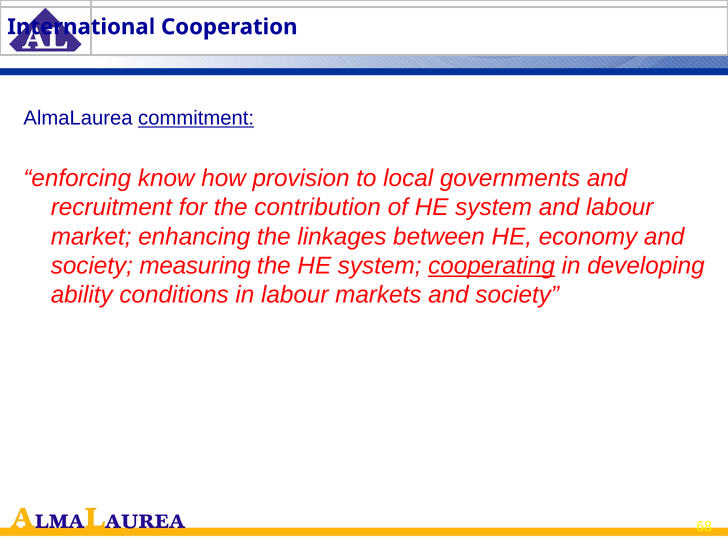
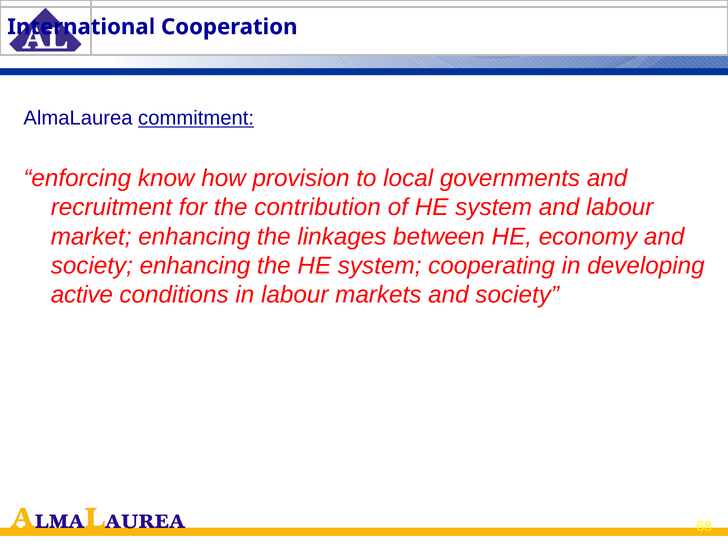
society measuring: measuring -> enhancing
cooperating underline: present -> none
ability: ability -> active
